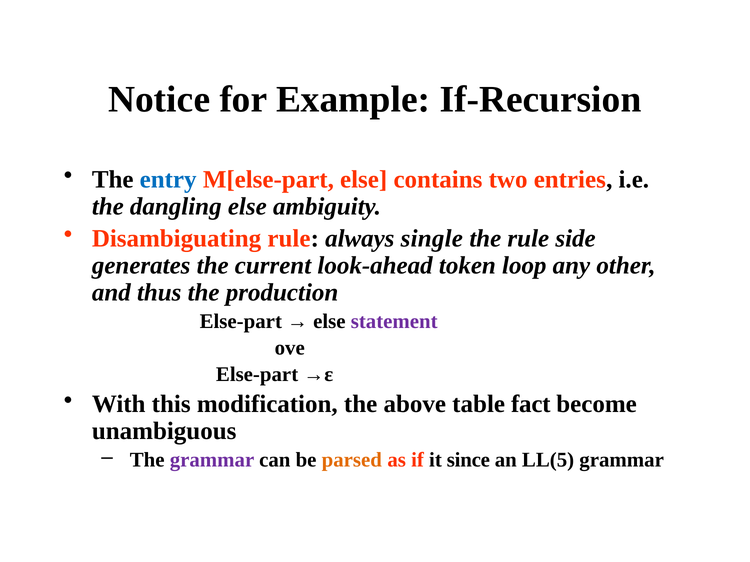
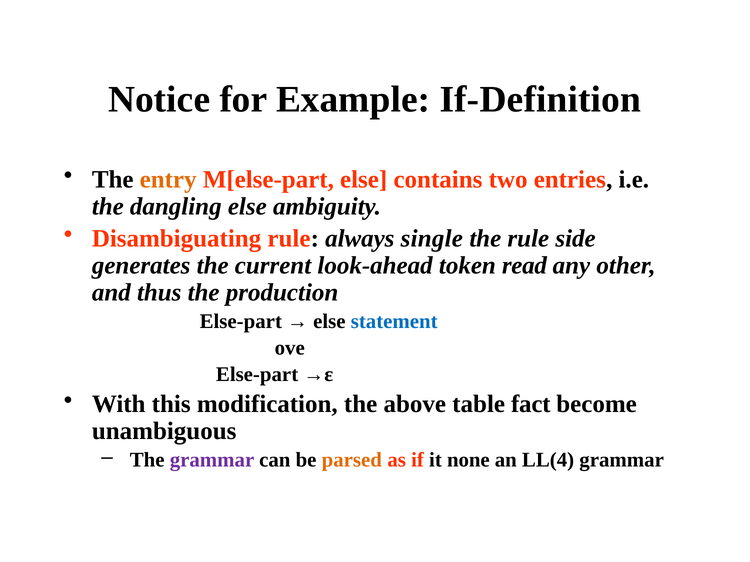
If-Recursion: If-Recursion -> If-Definition
entry colour: blue -> orange
loop: loop -> read
statement colour: purple -> blue
since: since -> none
LL(5: LL(5 -> LL(4
